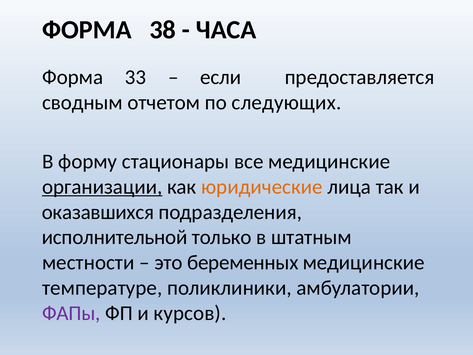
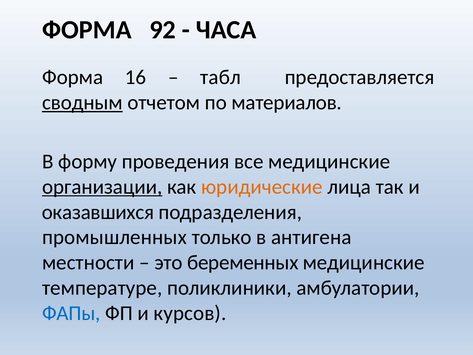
38: 38 -> 92
33: 33 -> 16
если: если -> табл
сводным underline: none -> present
следующих: следующих -> материалов
стационары: стационары -> проведения
исполнительной: исполнительной -> промышленных
штатным: штатным -> антигена
ФАПы colour: purple -> blue
